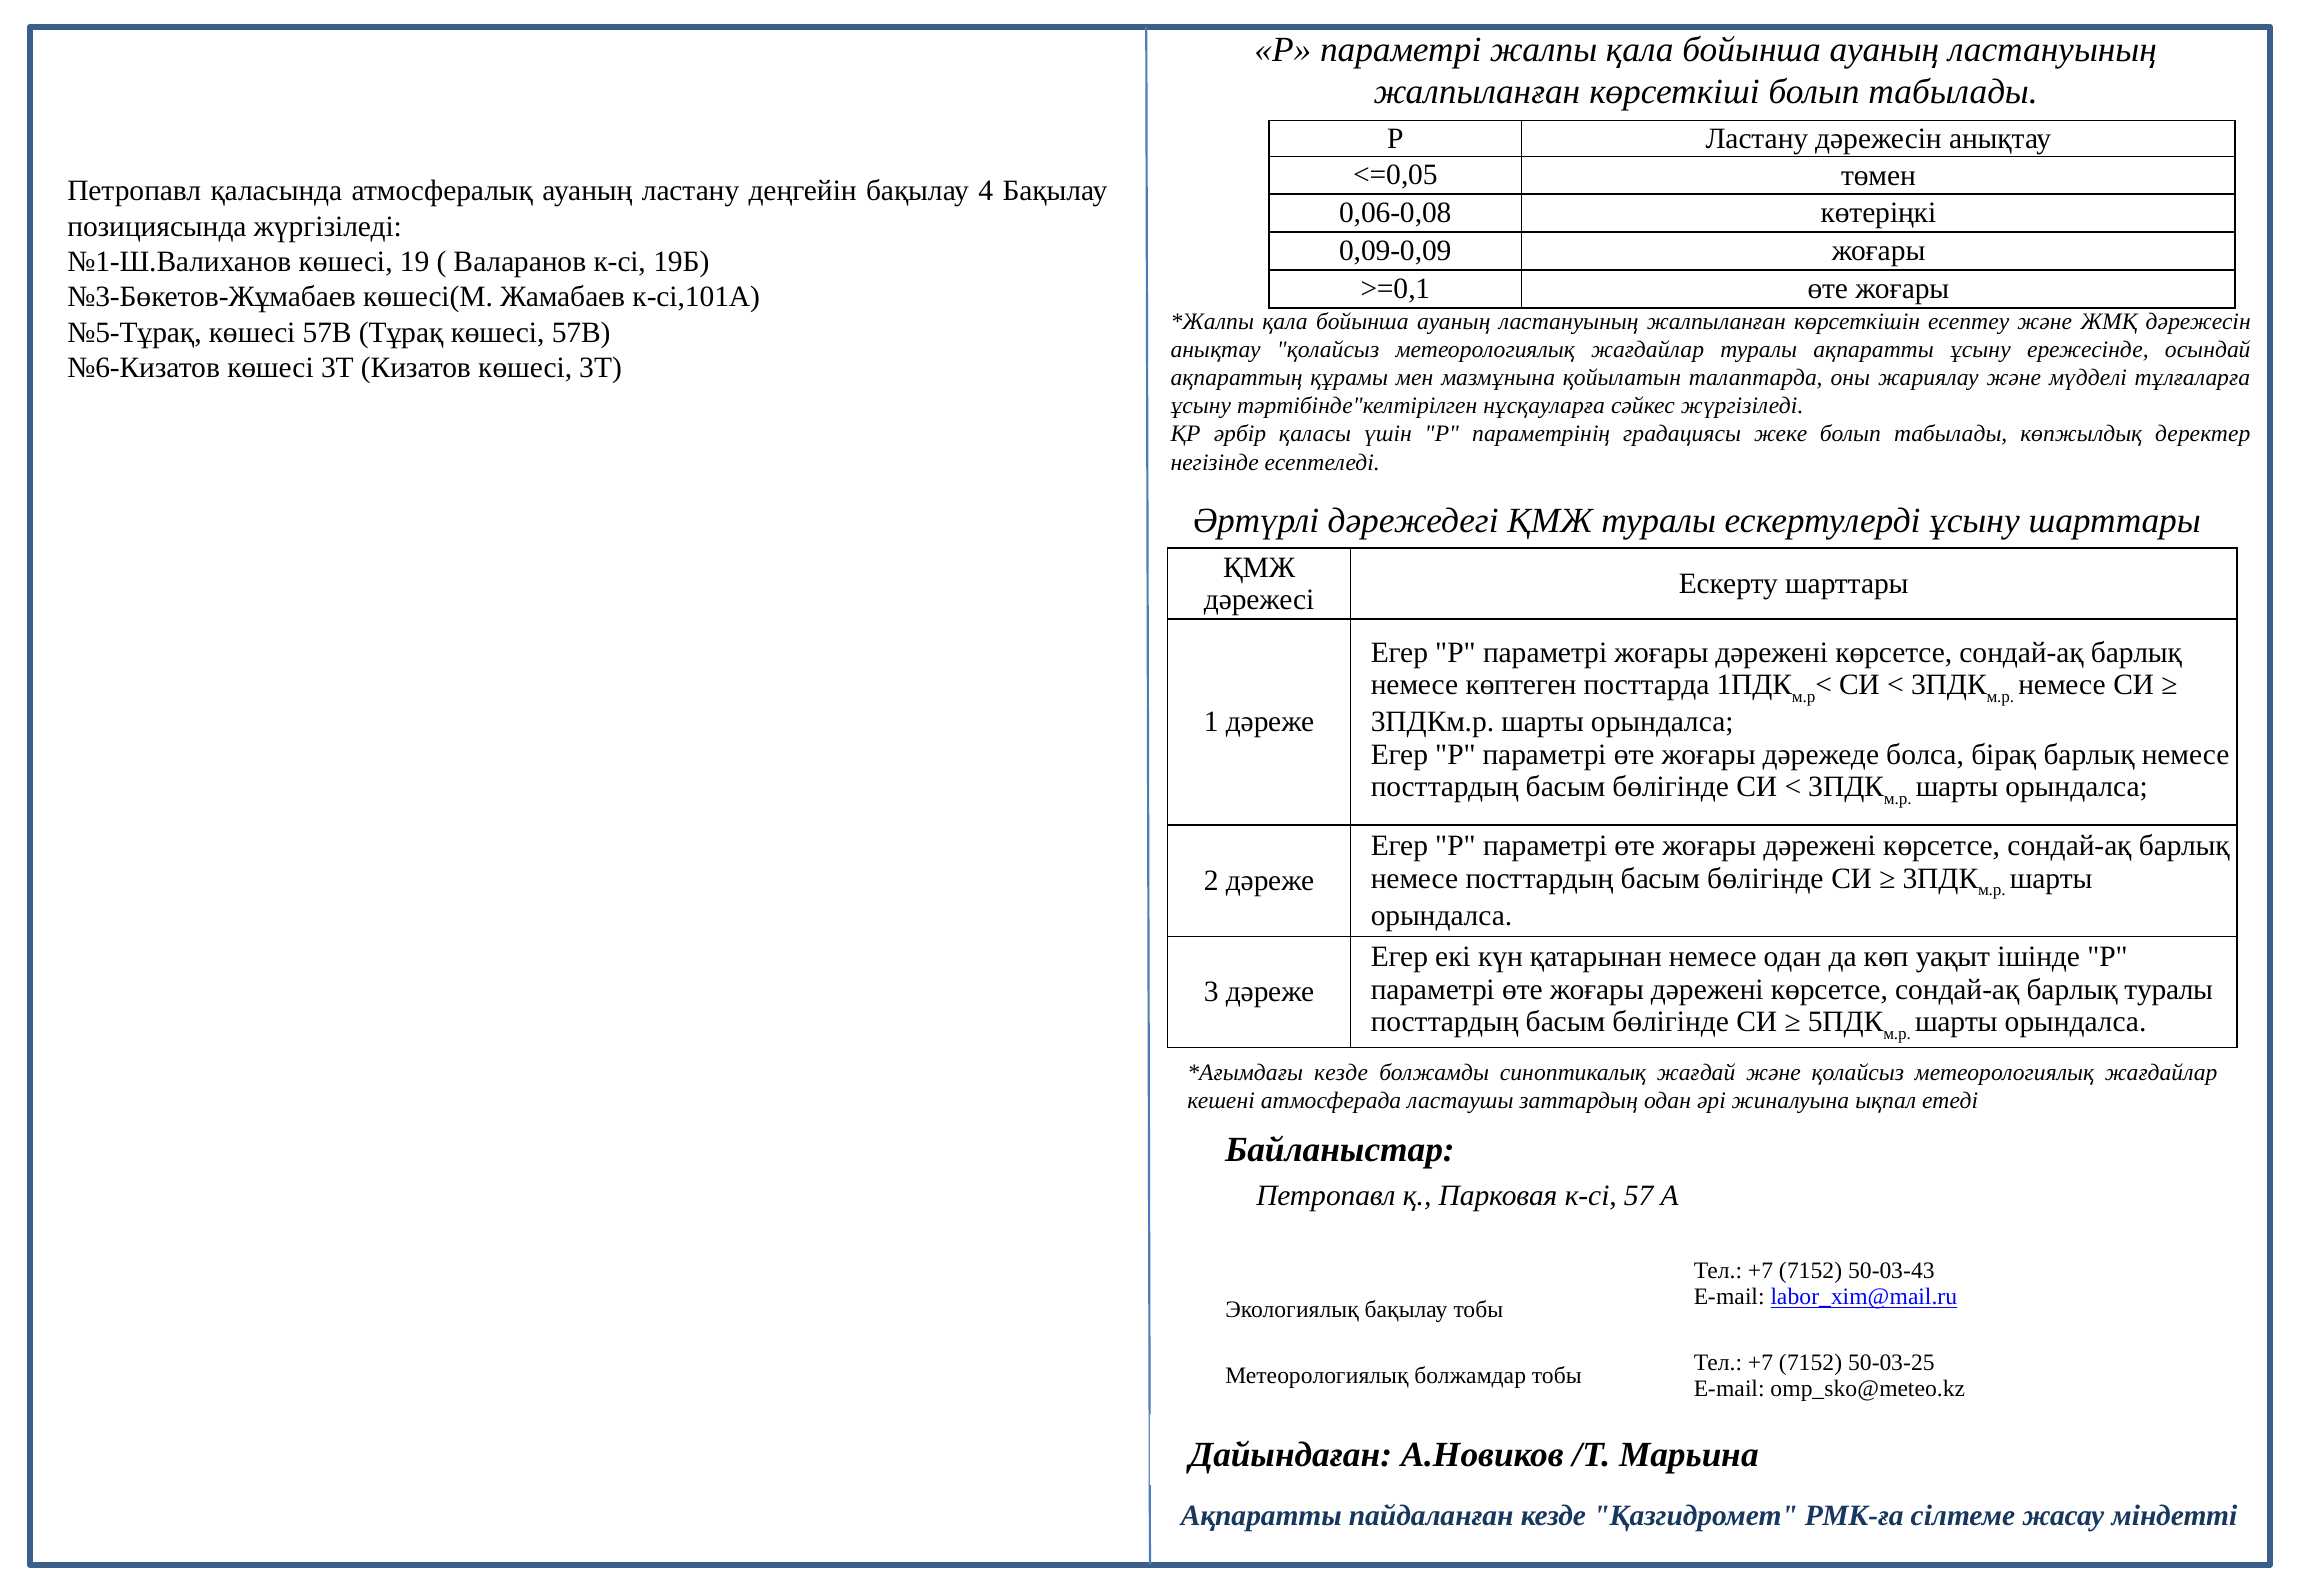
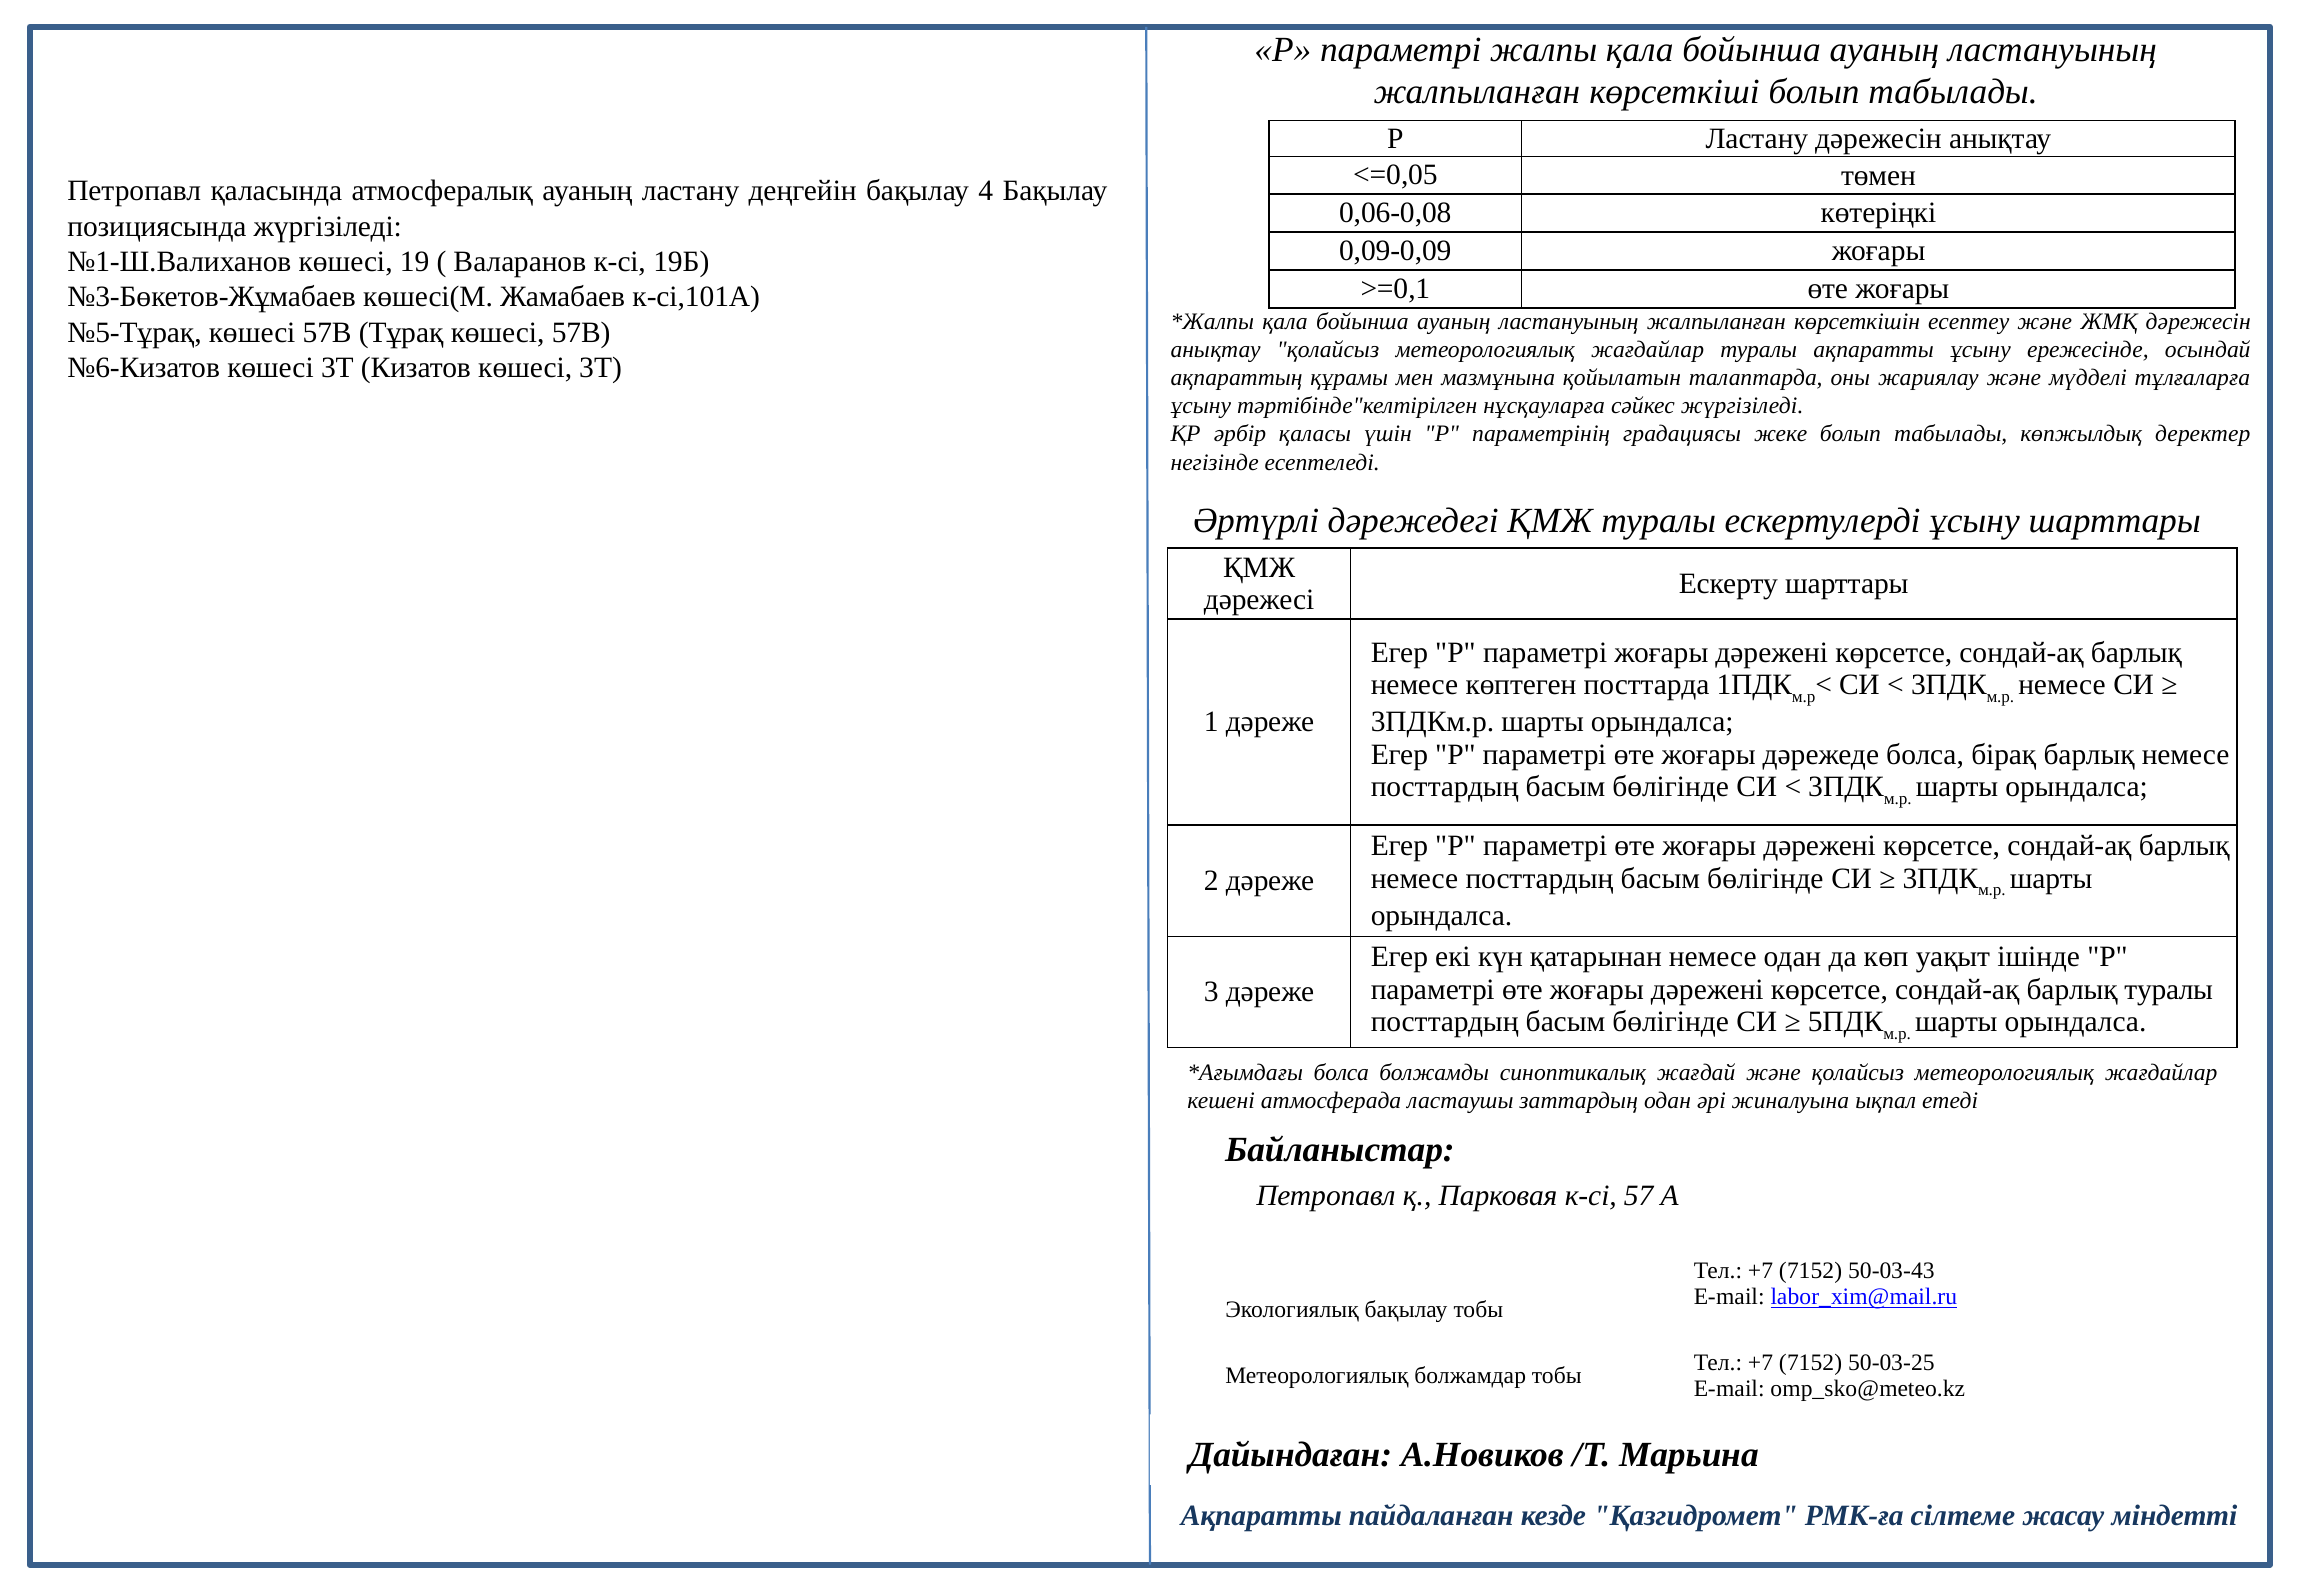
кезде at (1341, 1073): кезде -> болса
